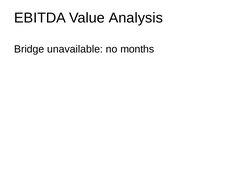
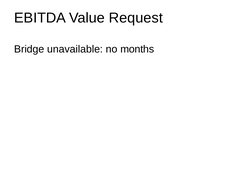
Analysis: Analysis -> Request
